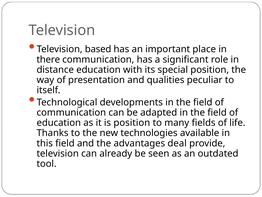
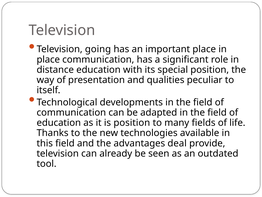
based: based -> going
there at (48, 59): there -> place
